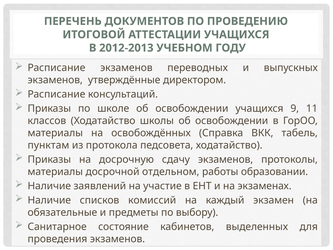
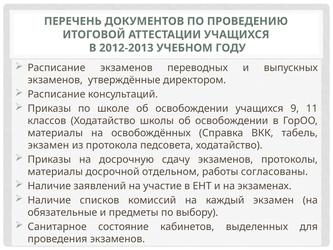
пунктам at (48, 145): пунктам -> экзамен
образовании: образовании -> согласованы
